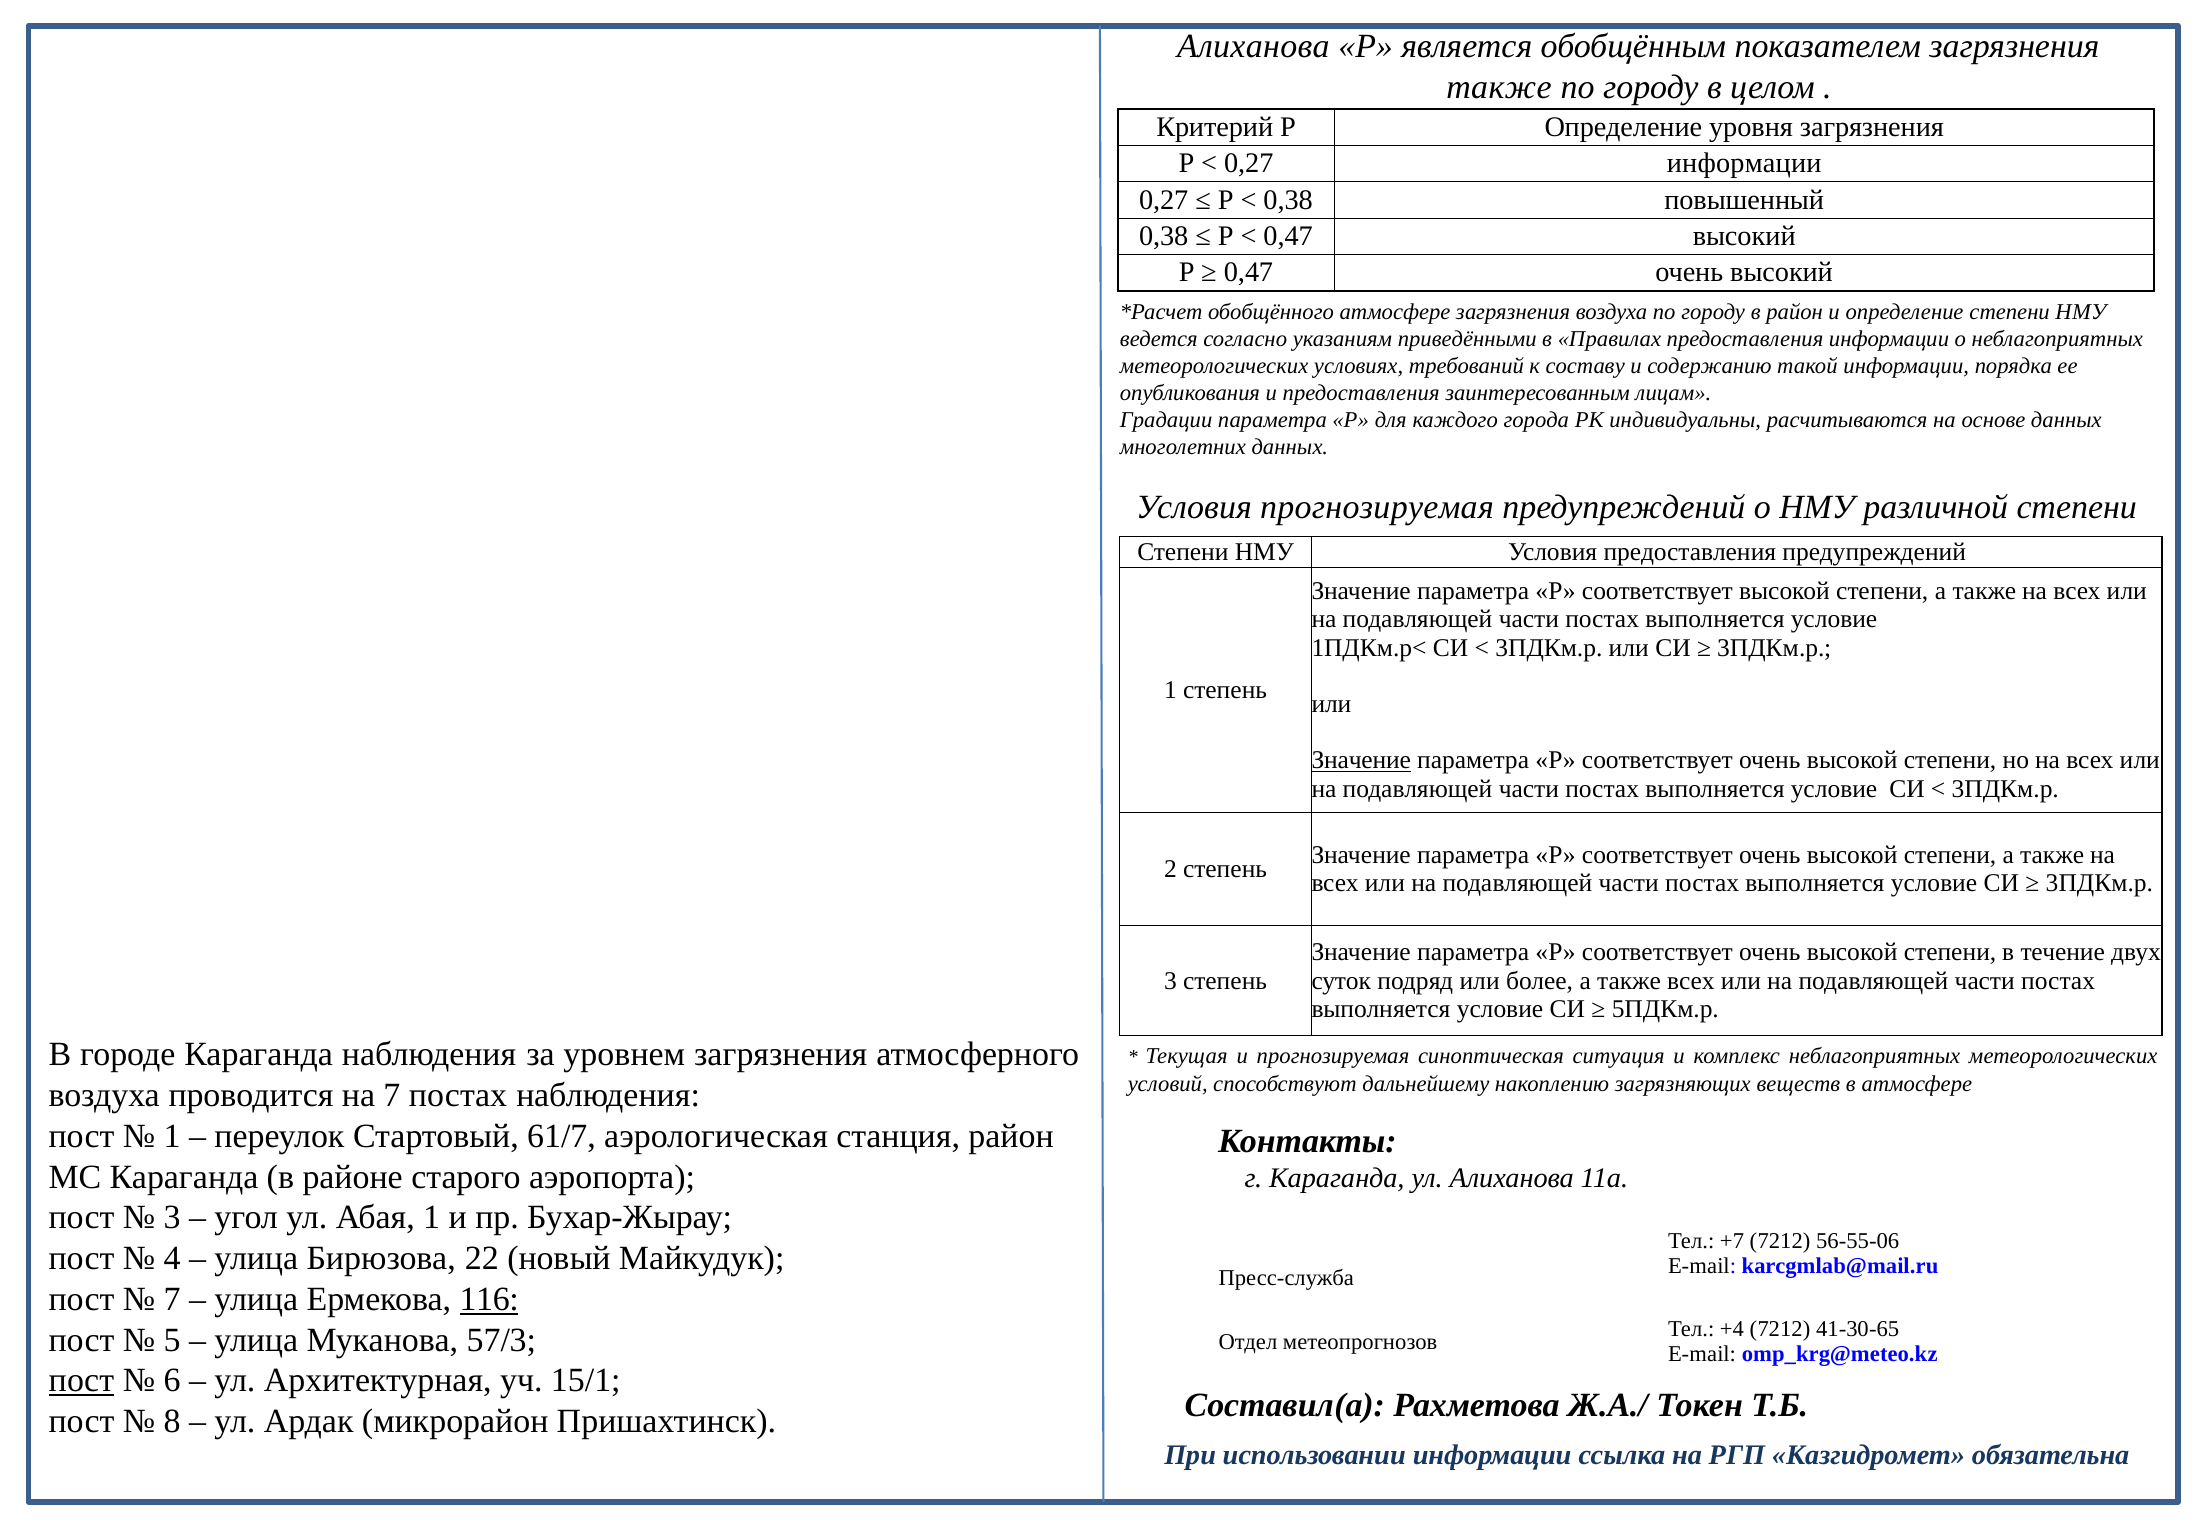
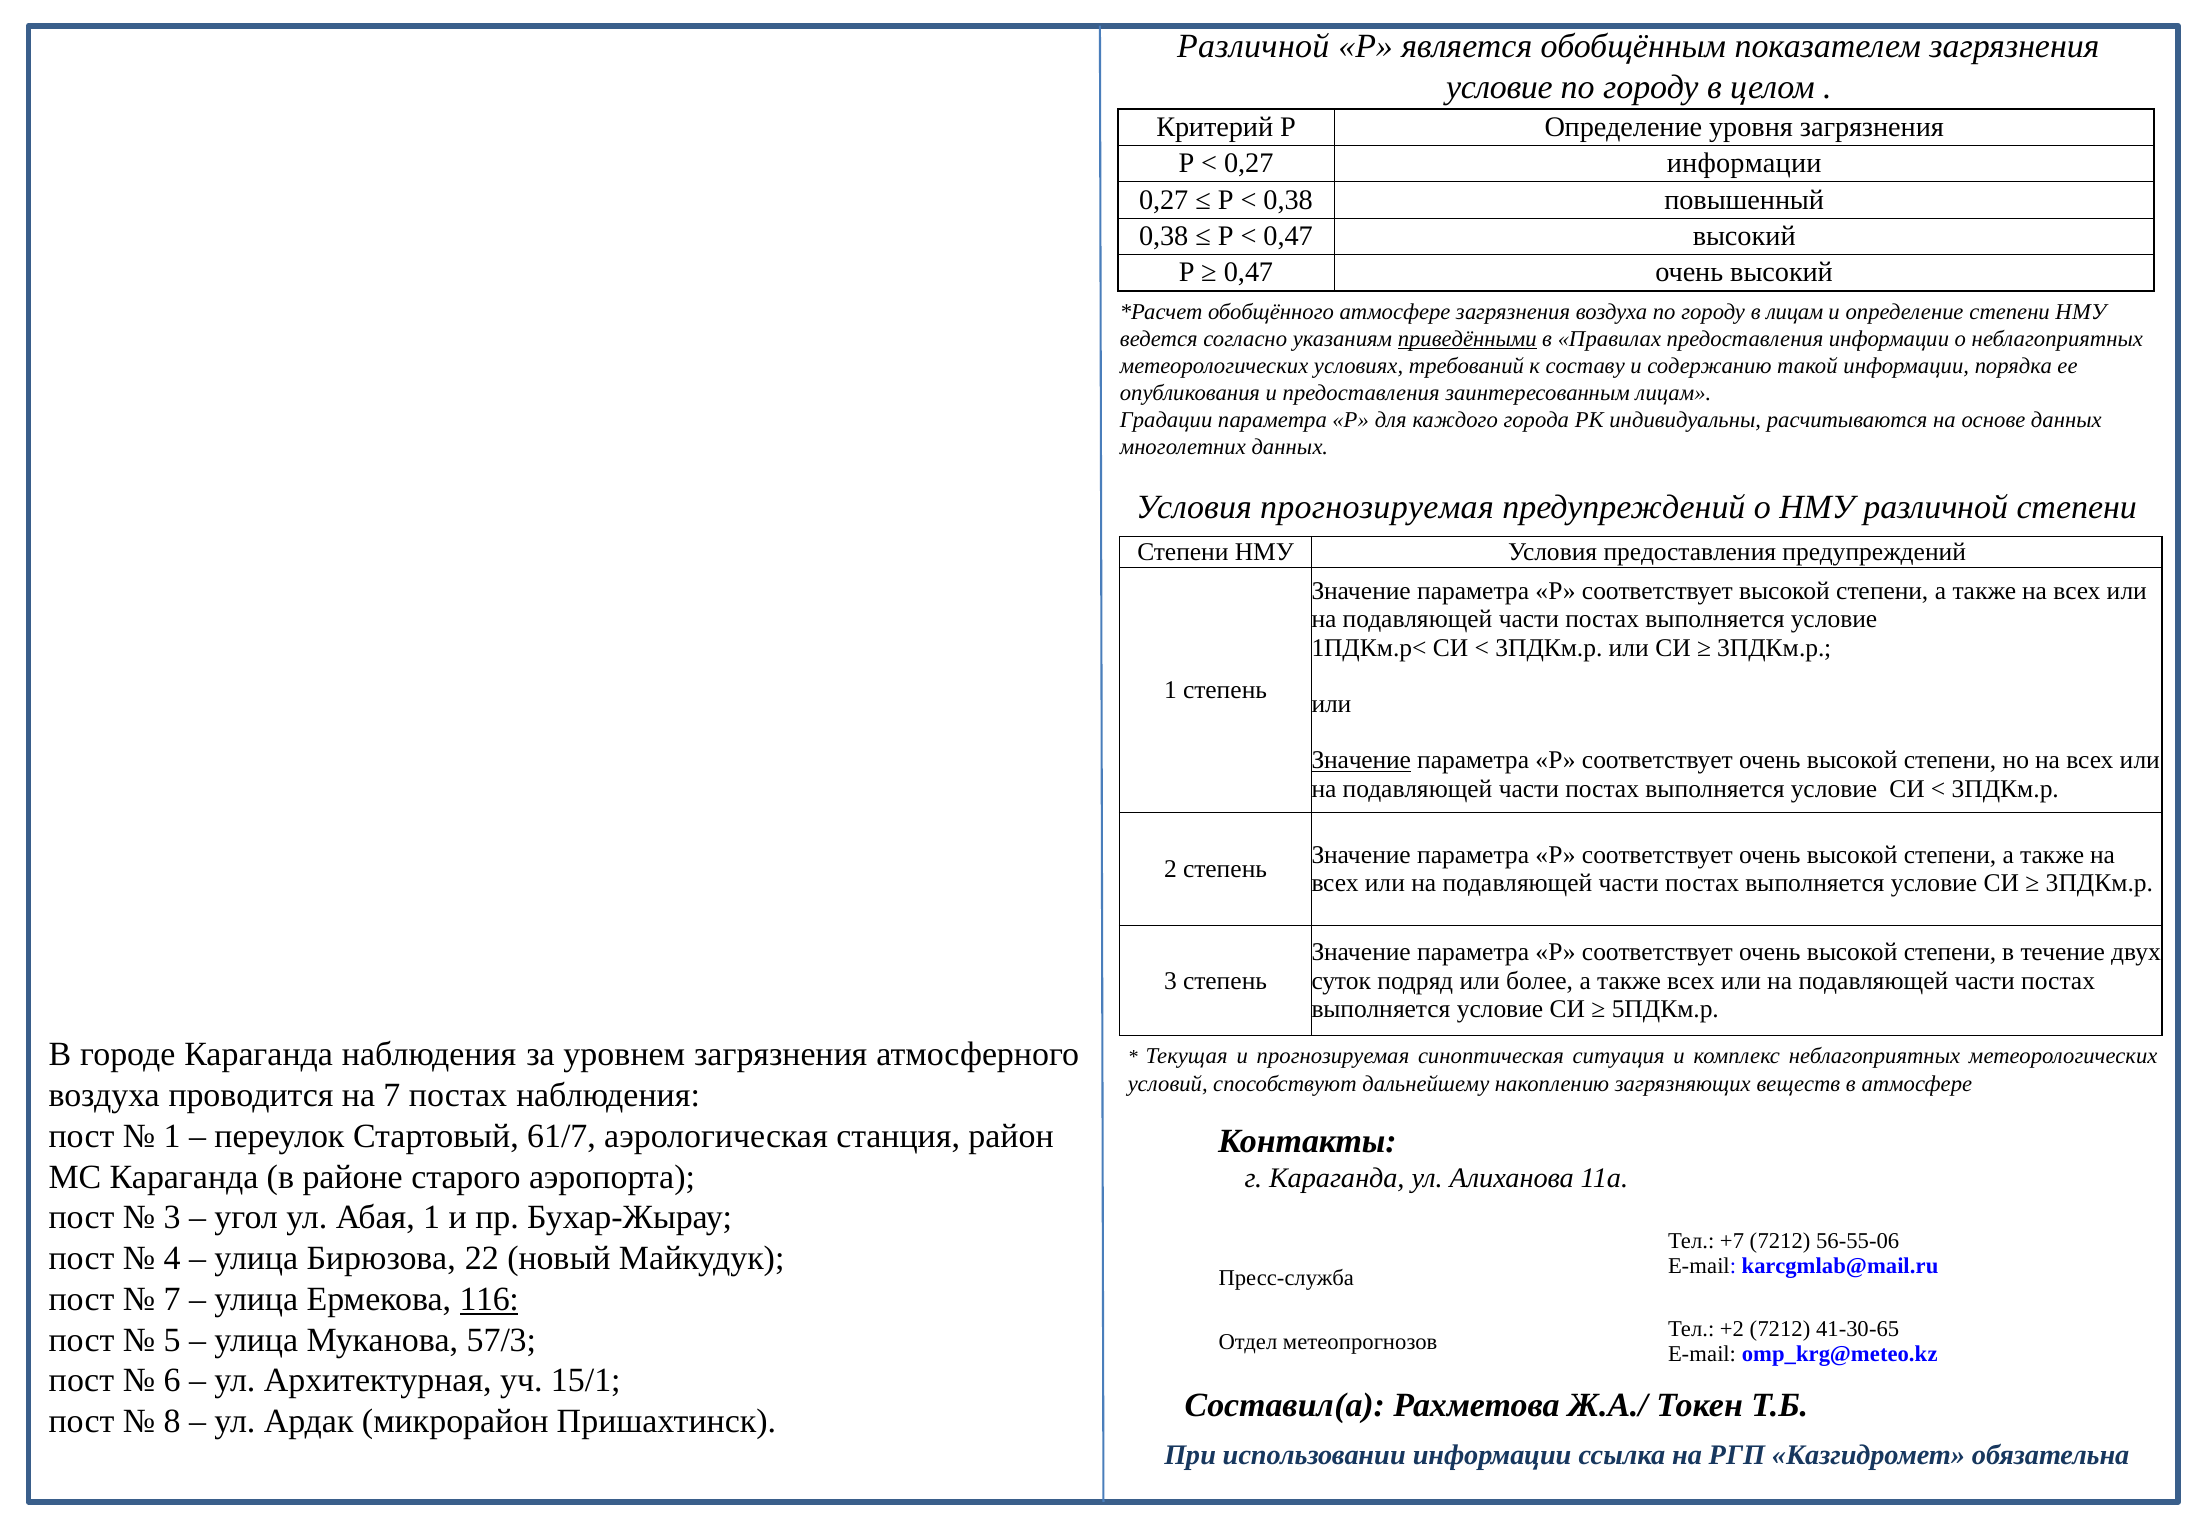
Алиханова at (1253, 47): Алиханова -> Различной
также at (1499, 88): также -> условие
в район: район -> лицам
приведёнными underline: none -> present
+4: +4 -> +2
пост at (81, 1381) underline: present -> none
